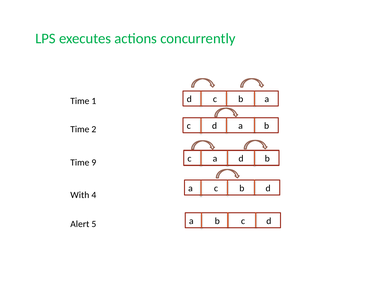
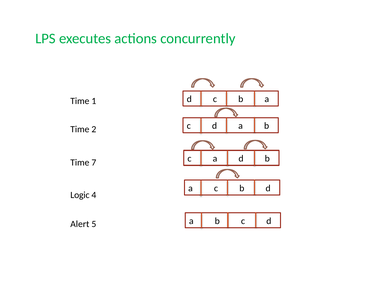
9: 9 -> 7
With: With -> Logic
